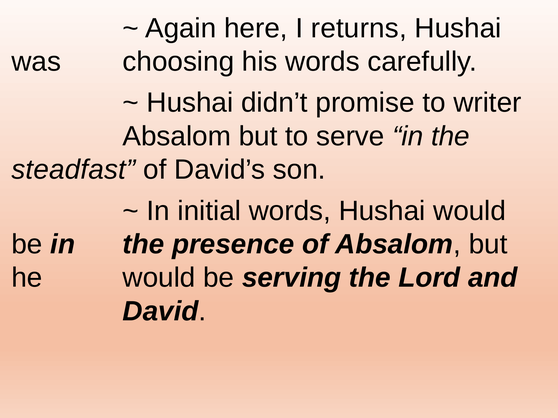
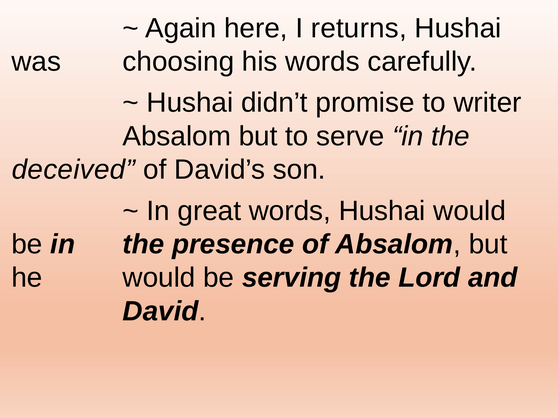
steadfast: steadfast -> deceived
initial: initial -> great
